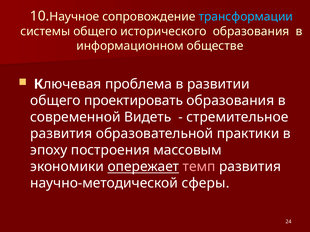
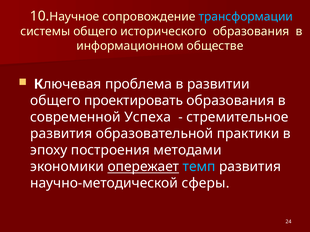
Видеть: Видеть -> Успеха
массовым: массовым -> методами
темп colour: pink -> light blue
